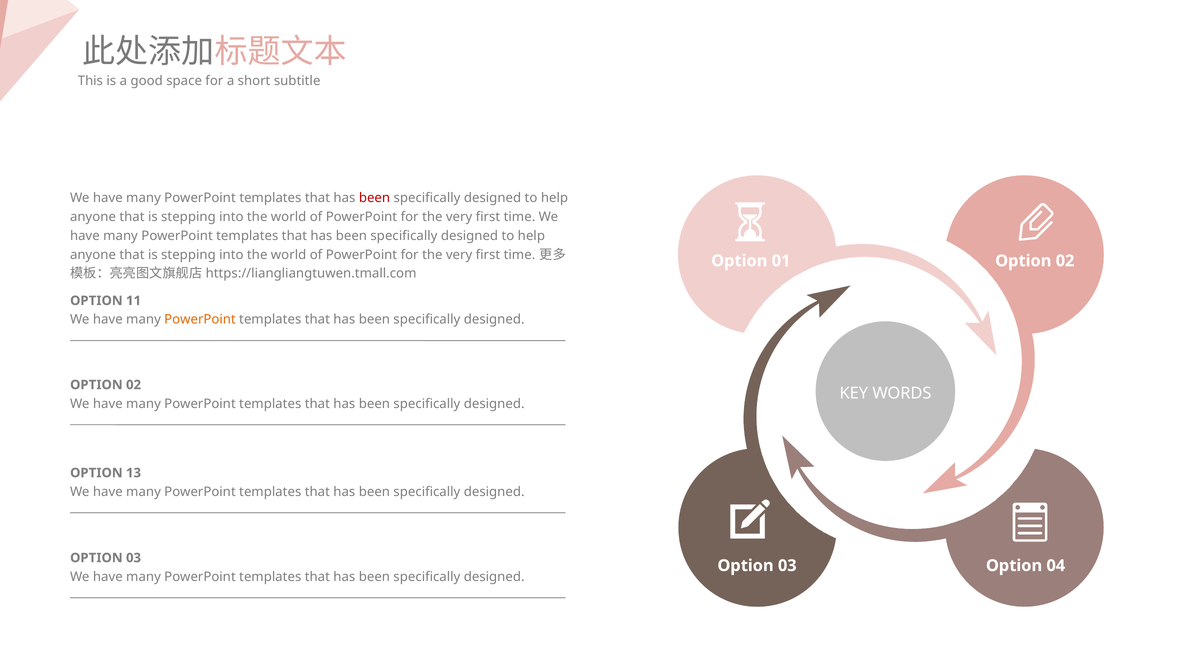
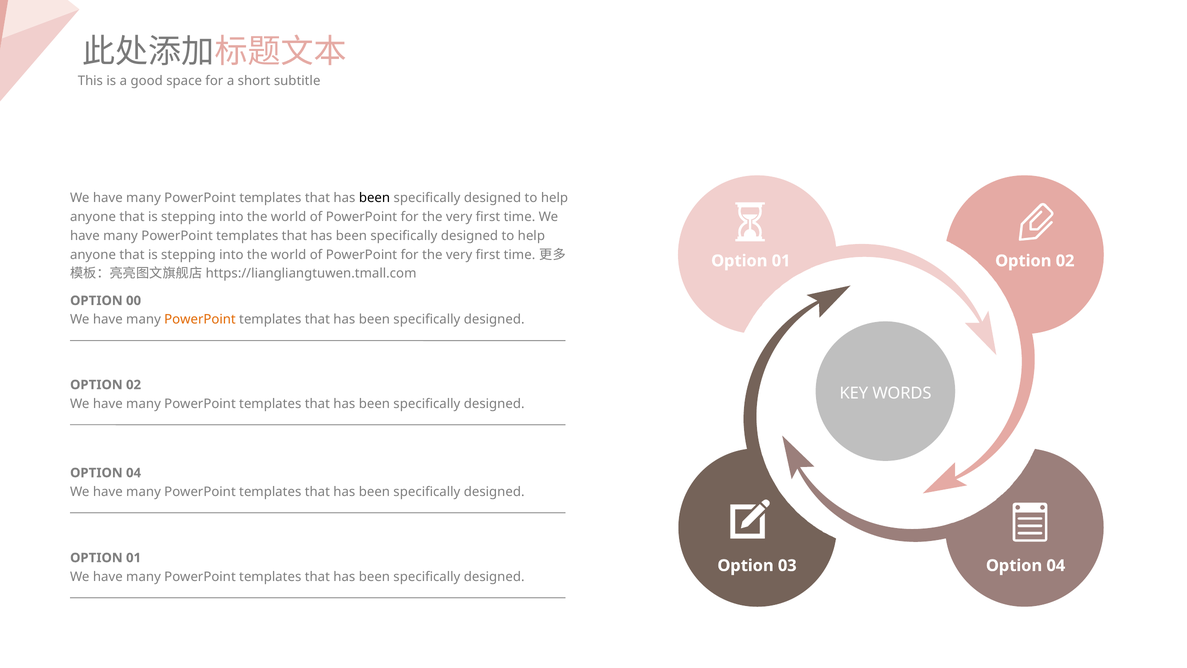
been at (374, 198) colour: red -> black
11: 11 -> 00
13 at (134, 473): 13 -> 04
03 at (134, 558): 03 -> 01
